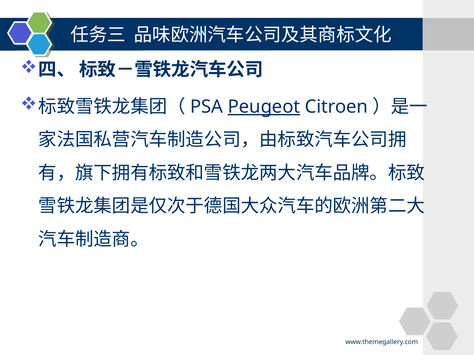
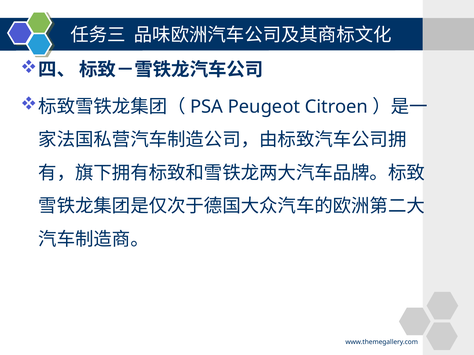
Peugeot underline: present -> none
